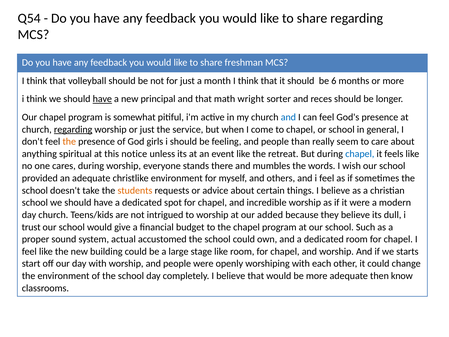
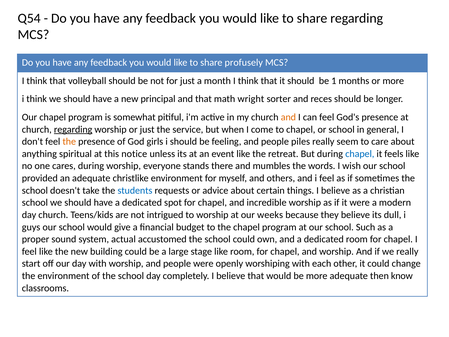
freshman: freshman -> profusely
6: 6 -> 1
have at (102, 99) underline: present -> none
and at (288, 117) colour: blue -> orange
than: than -> piles
students colour: orange -> blue
added: added -> weeks
trust: trust -> guys
we starts: starts -> really
